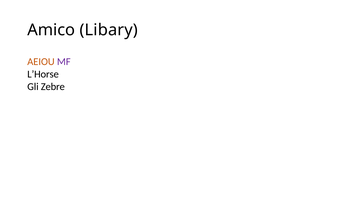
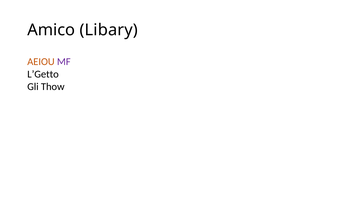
L’Horse: L’Horse -> L’Getto
Zebre: Zebre -> Thow
